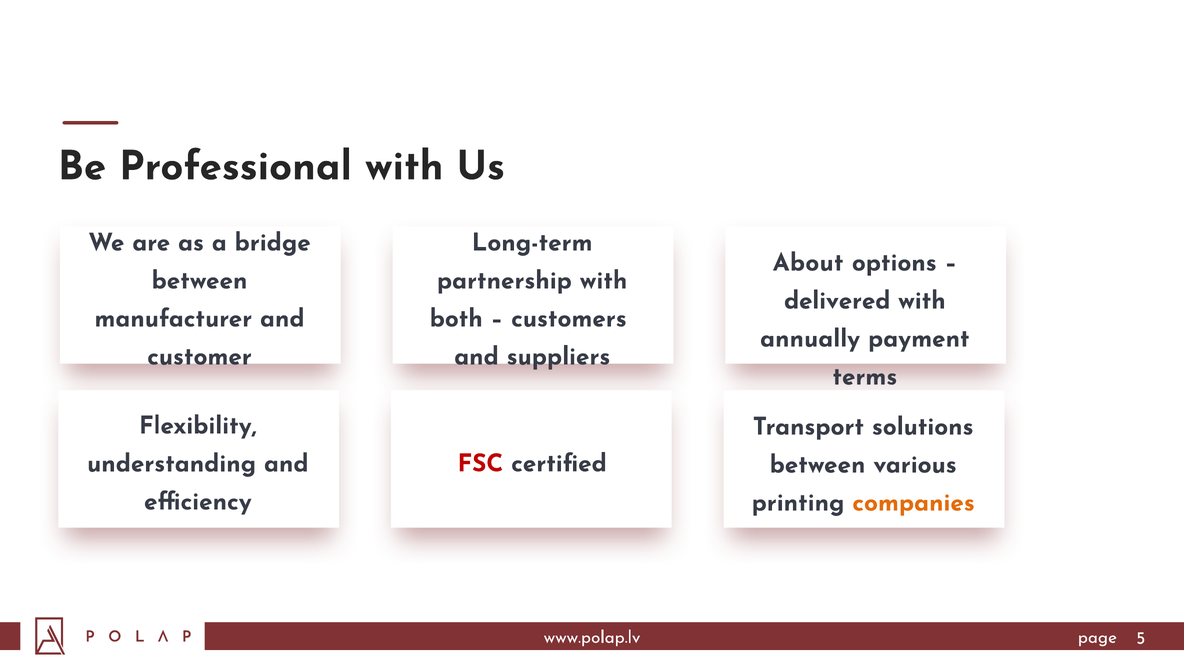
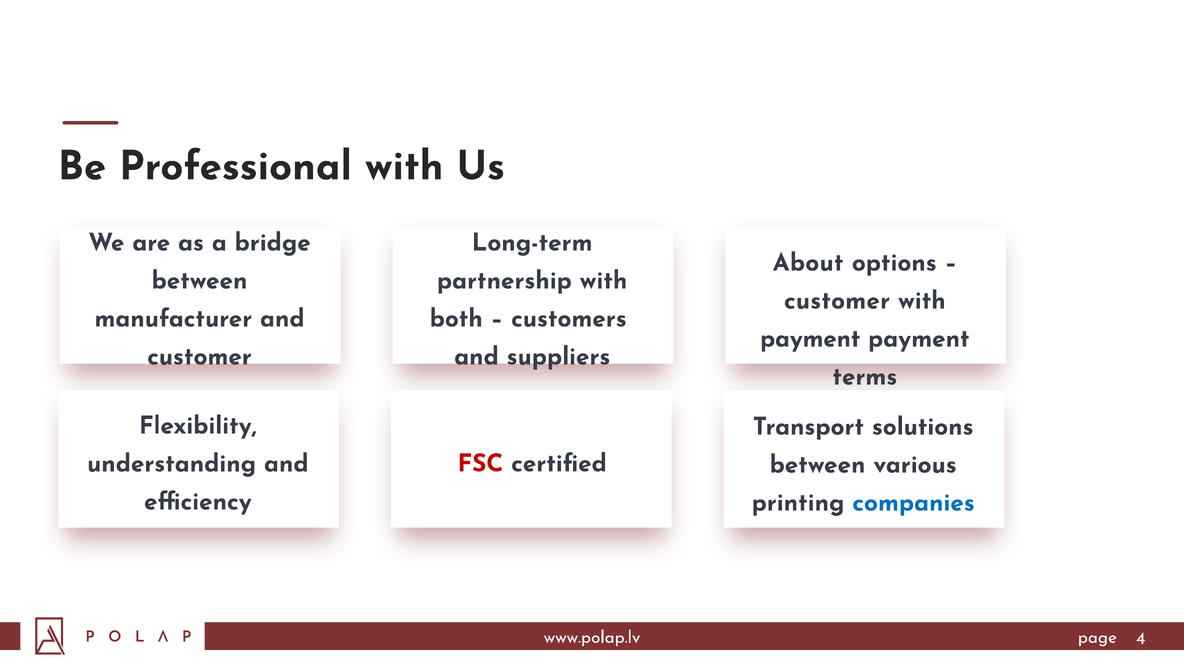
delivered at (837, 300): delivered -> customer
annually at (810, 338): annually -> payment
companies colour: orange -> blue
5: 5 -> 4
